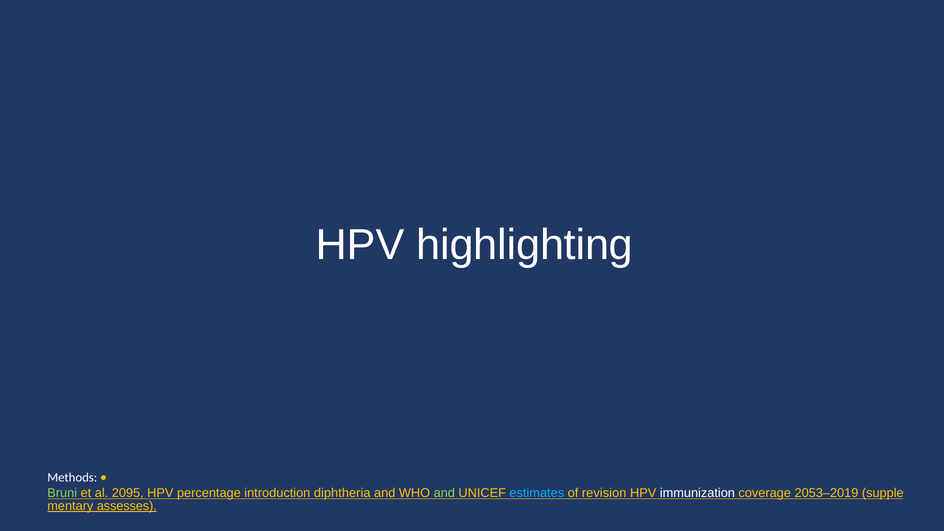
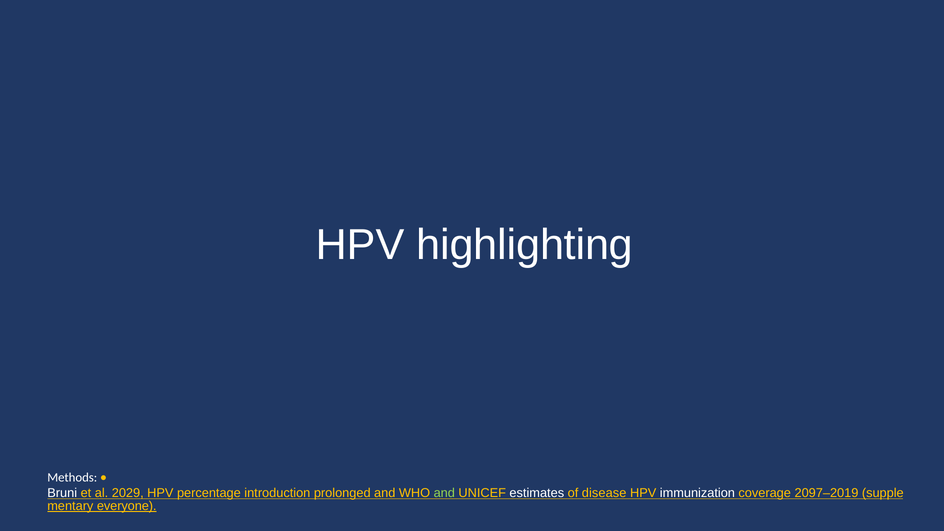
Bruni colour: light green -> white
2095: 2095 -> 2029
diphtheria: diphtheria -> prolonged
estimates colour: light blue -> white
revision: revision -> disease
2053–2019: 2053–2019 -> 2097–2019
assesses: assesses -> everyone
